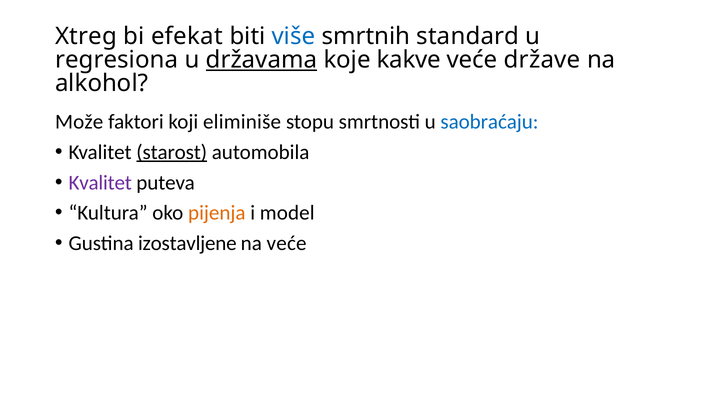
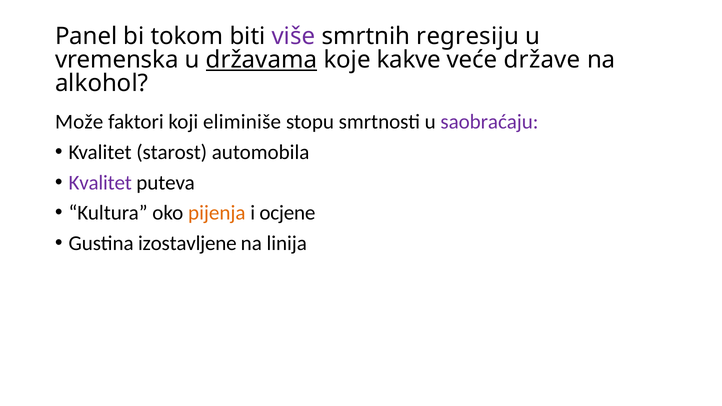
Xtreg: Xtreg -> Panel
efekat: efekat -> tokom
više colour: blue -> purple
standard: standard -> regresiju
regresiona: regresiona -> vremenska
saobraćaju colour: blue -> purple
starost underline: present -> none
model: model -> ocjene
na veće: veće -> linija
